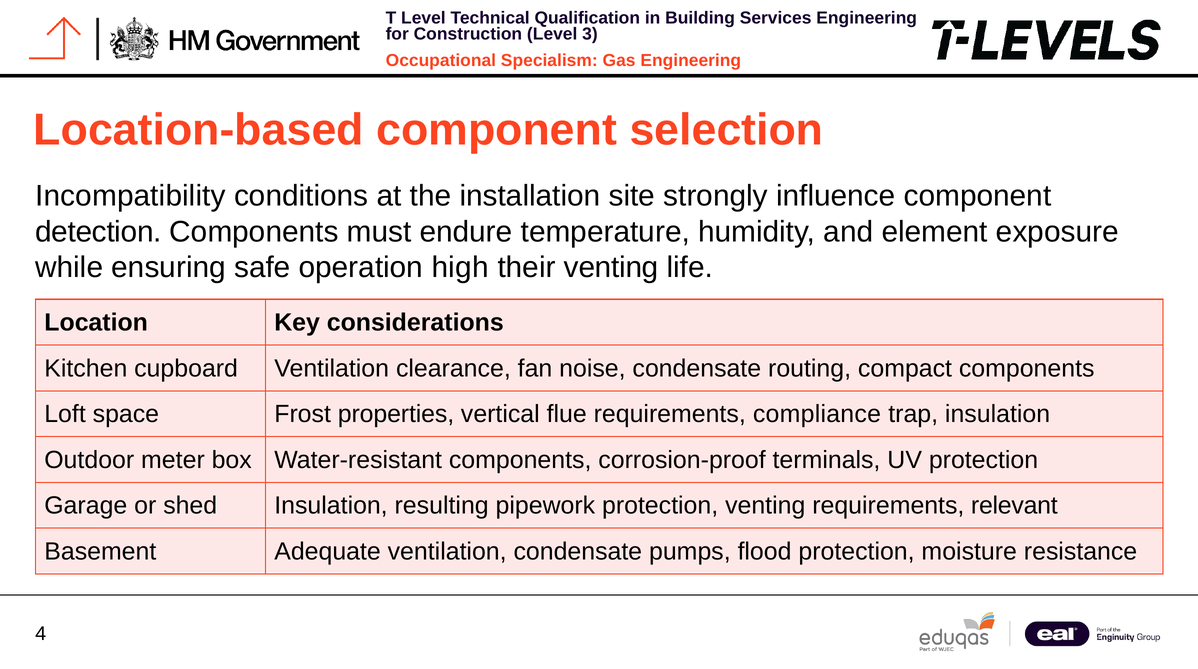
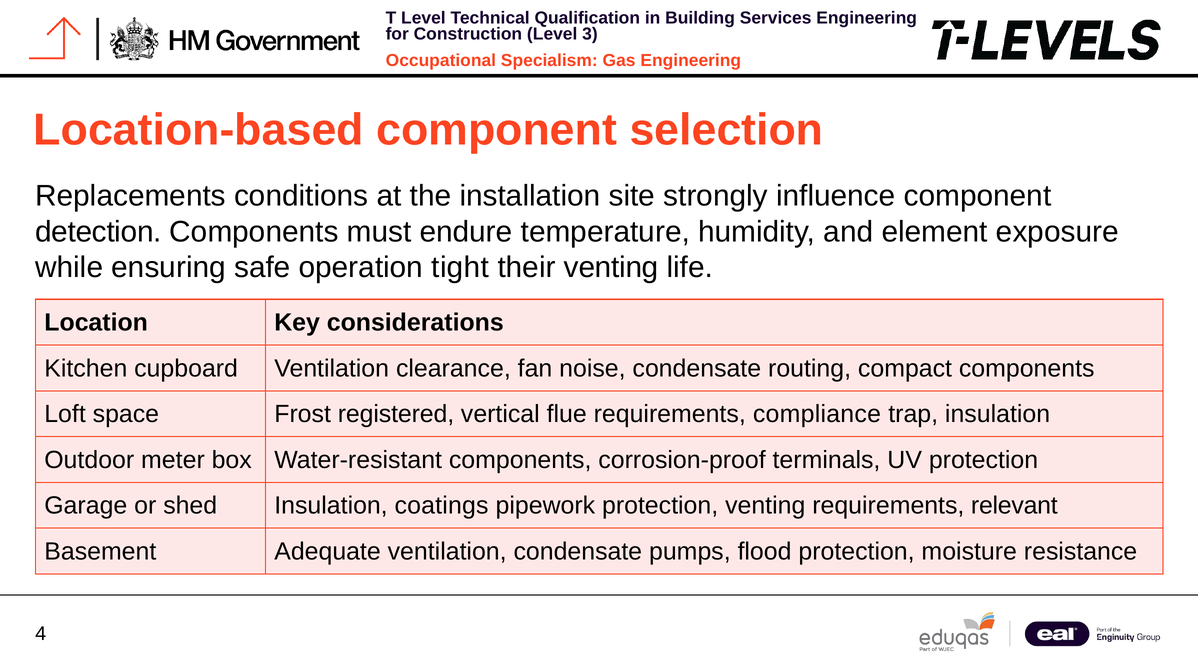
Incompatibility: Incompatibility -> Replacements
high: high -> tight
properties: properties -> registered
resulting: resulting -> coatings
